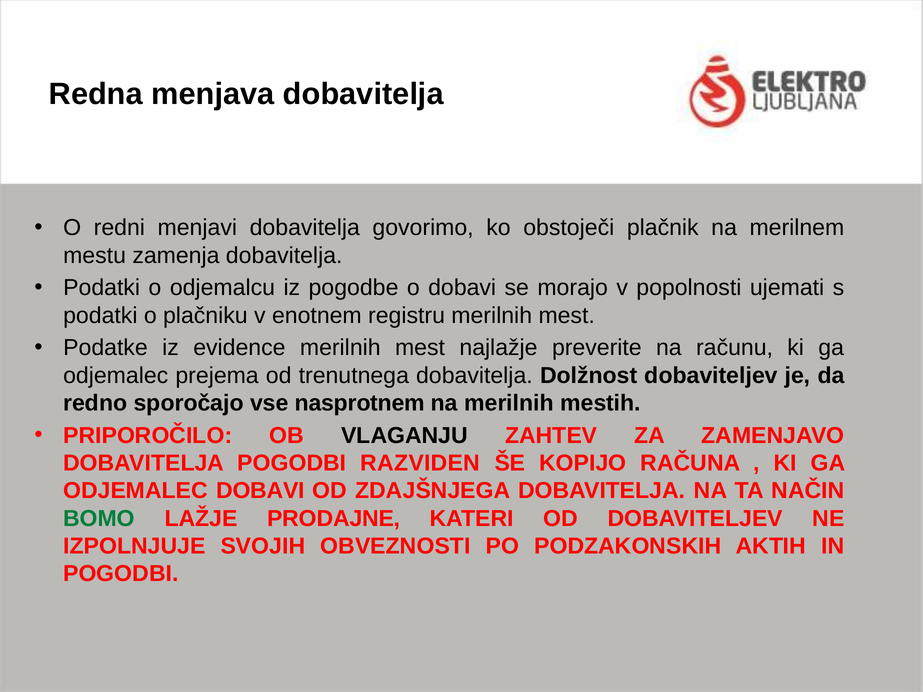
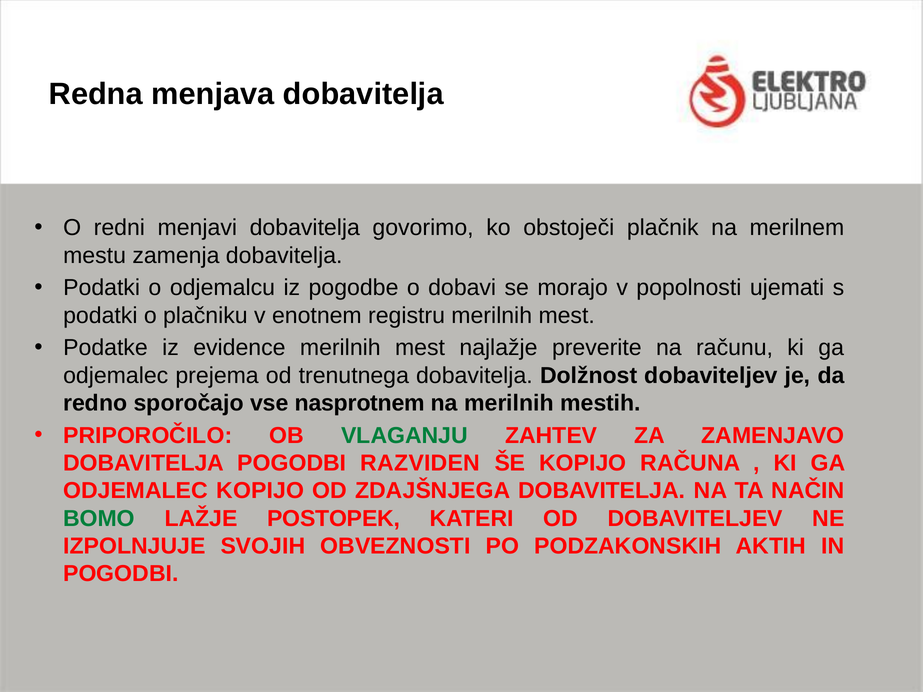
VLAGANJU colour: black -> green
ODJEMALEC DOBAVI: DOBAVI -> KOPIJO
PRODAJNE: PRODAJNE -> POSTOPEK
